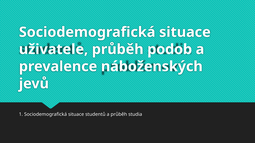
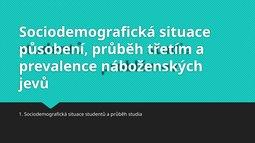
uživatele: uživatele -> působení
podob: podob -> třetím
